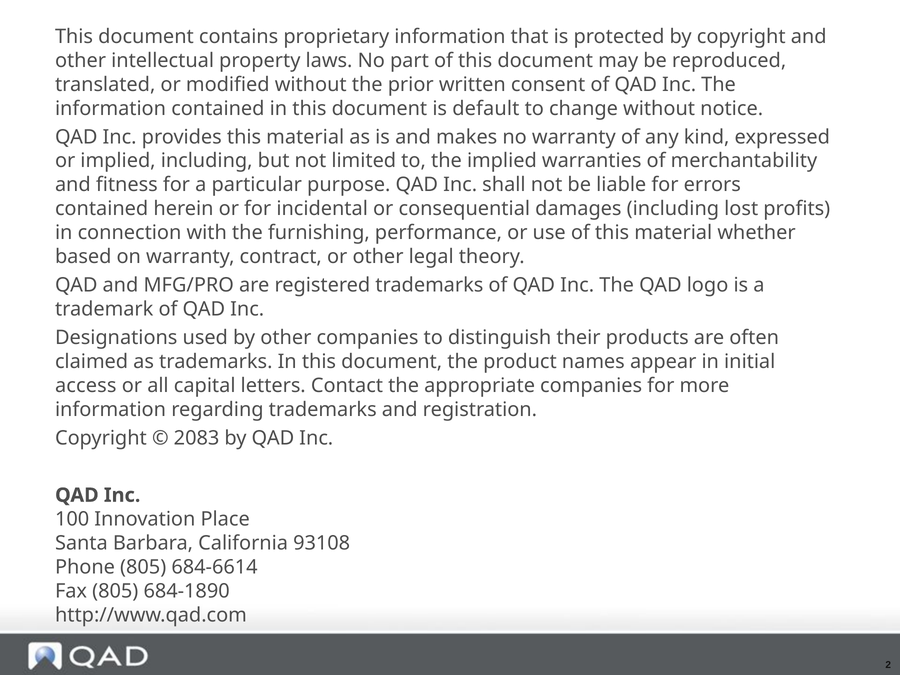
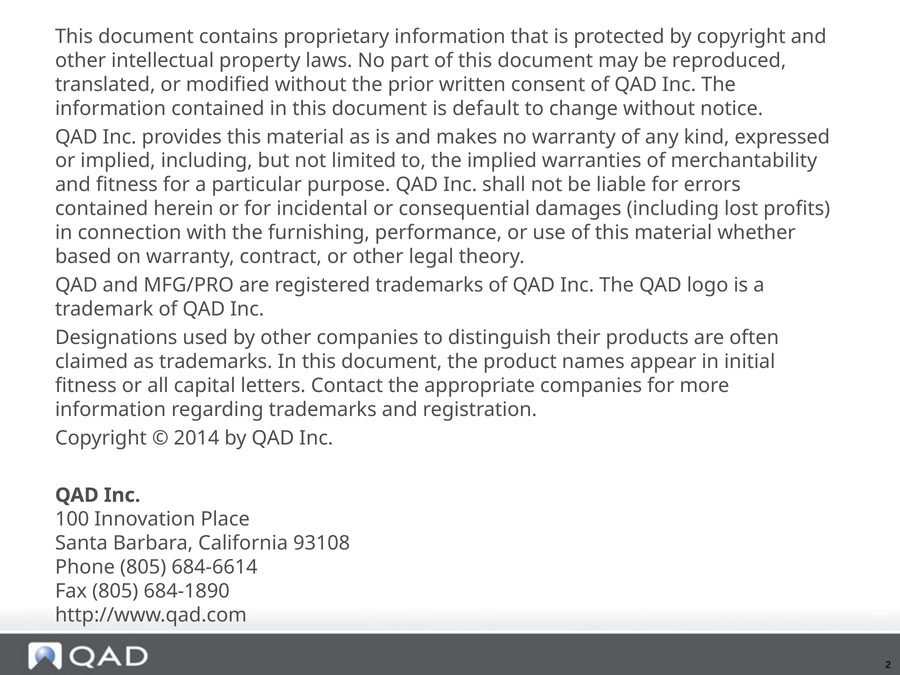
access at (86, 386): access -> fitness
2083: 2083 -> 2014
